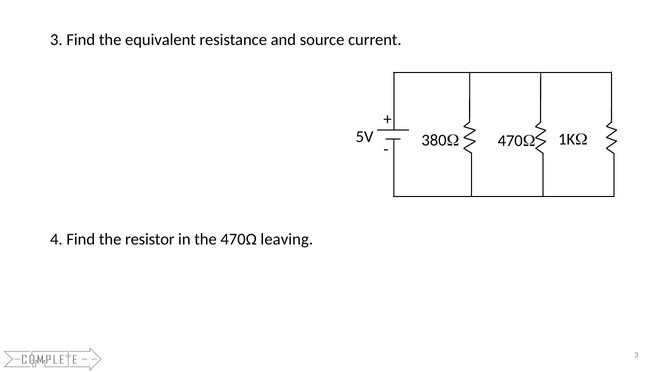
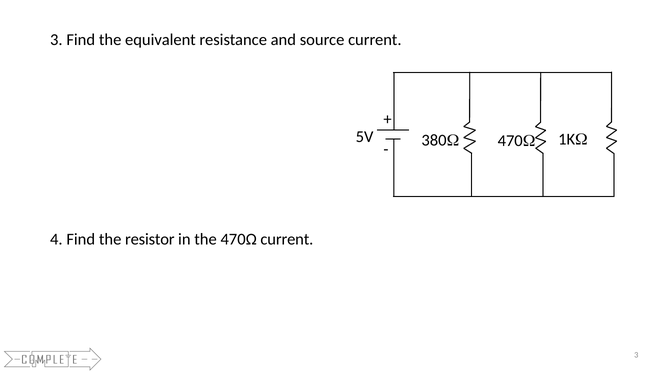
470Ω leaving: leaving -> current
